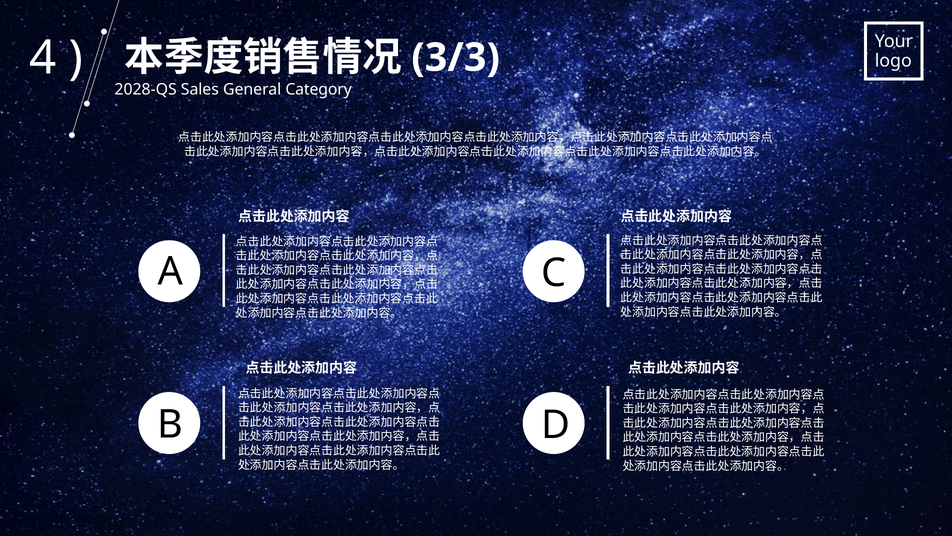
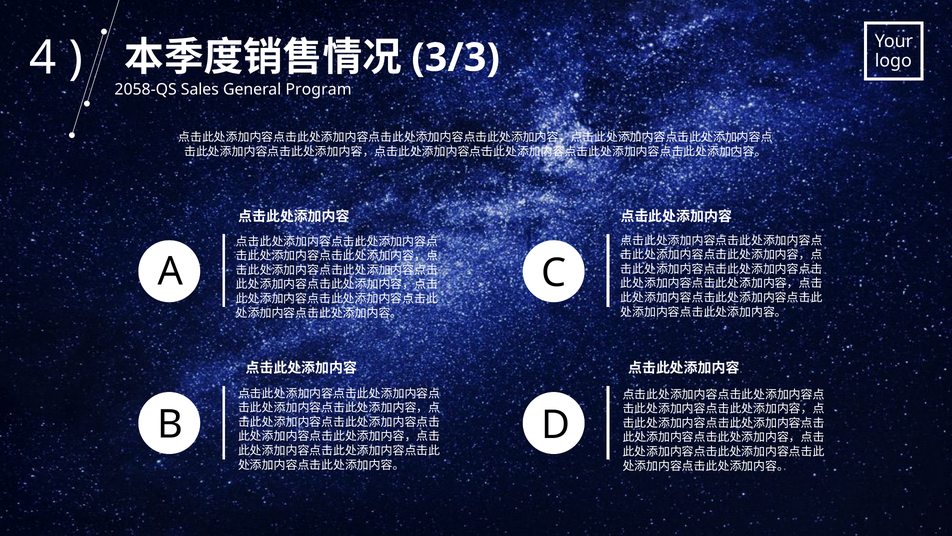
2028-QS: 2028-QS -> 2058-QS
Category: Category -> Program
